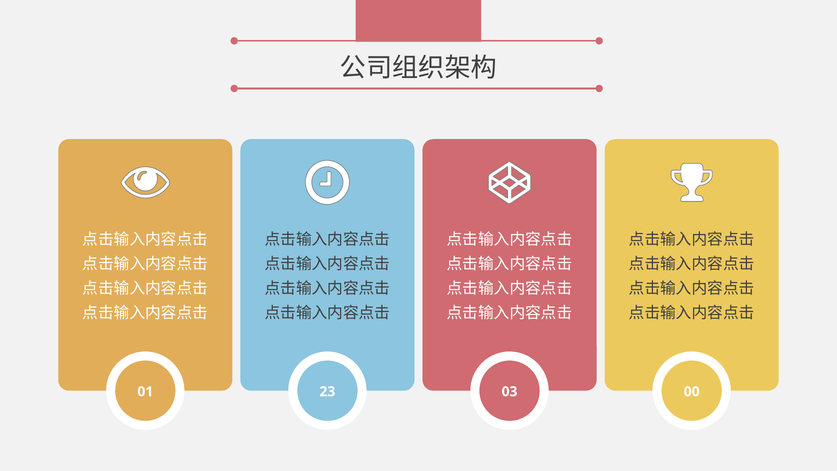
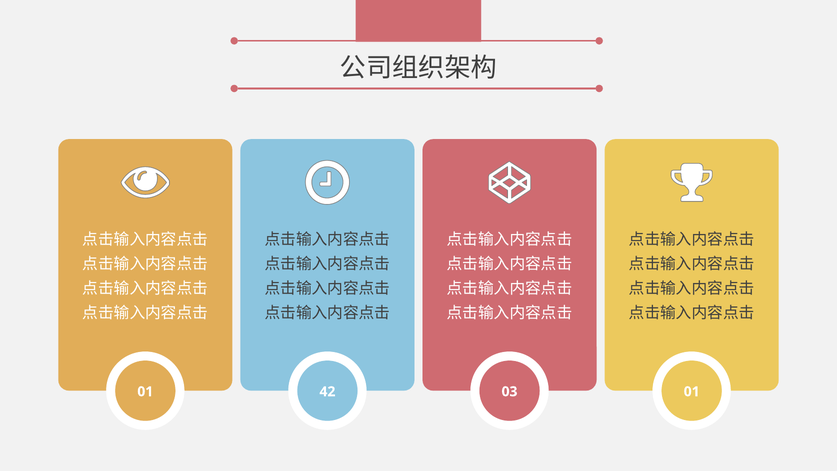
23: 23 -> 42
03 00: 00 -> 01
